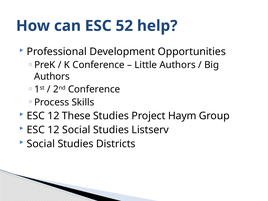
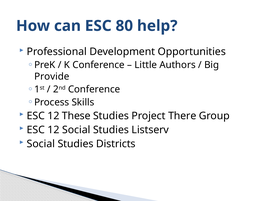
52: 52 -> 80
Authors at (52, 77): Authors -> Provide
Haym: Haym -> There
